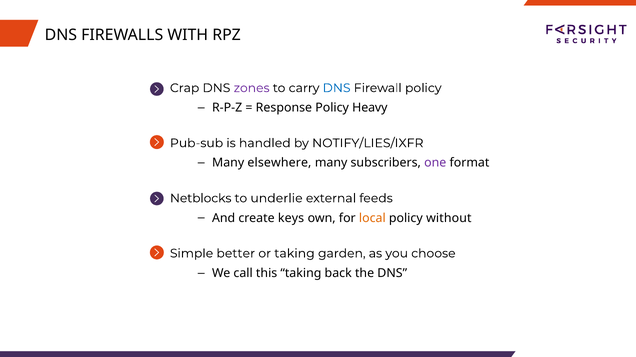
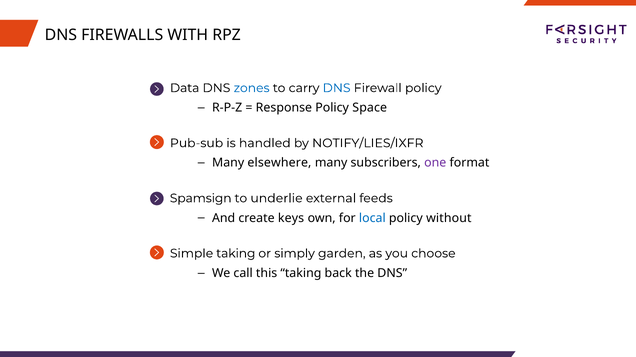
Crap: Crap -> Data
zones colour: purple -> blue
Heavy: Heavy -> Space
Netblocks: Netblocks -> Spamsign
local colour: orange -> blue
Simple better: better -> taking
or taking: taking -> simply
